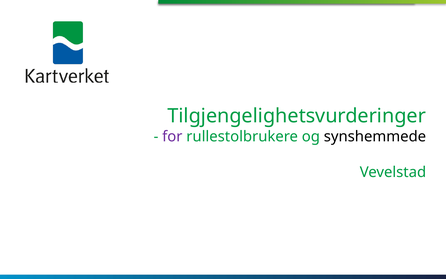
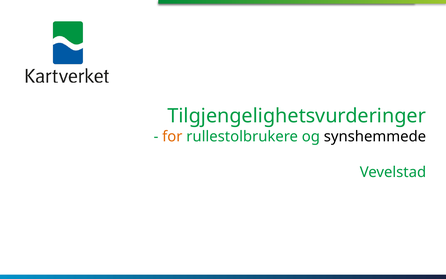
for colour: purple -> orange
